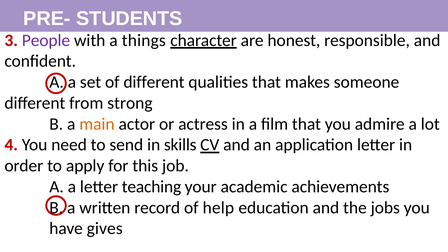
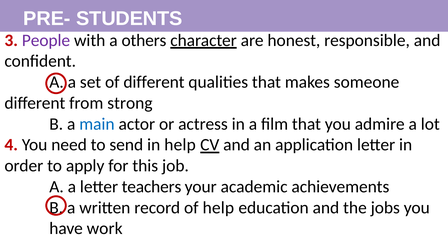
things: things -> others
main colour: orange -> blue
in skills: skills -> help
teaching: teaching -> teachers
gives: gives -> work
